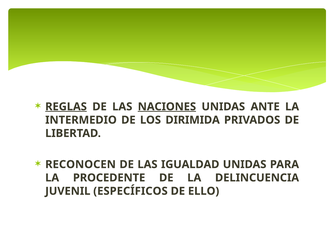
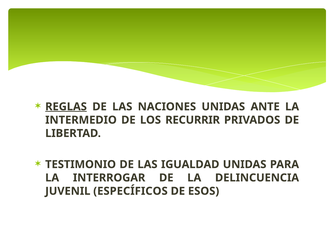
NACIONES underline: present -> none
DIRIMIDA: DIRIMIDA -> RECURRIR
RECONOCEN: RECONOCEN -> TESTIMONIO
PROCEDENTE: PROCEDENTE -> INTERROGAR
ELLO: ELLO -> ESOS
